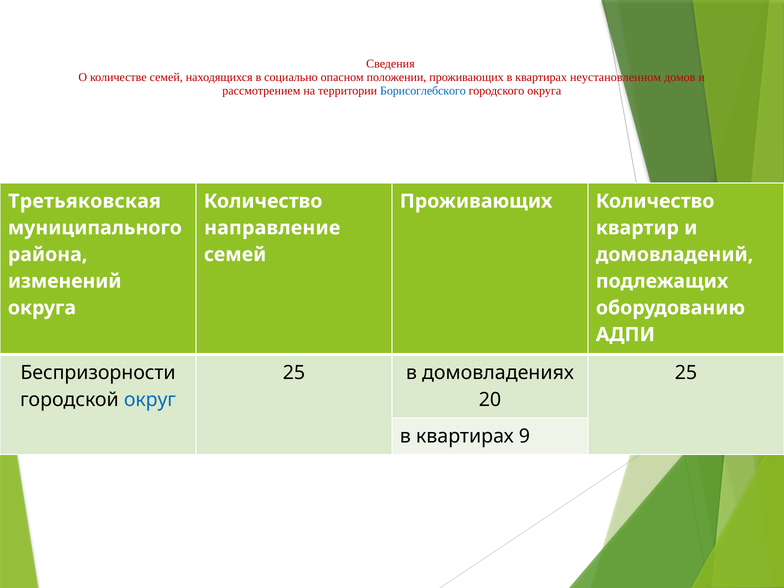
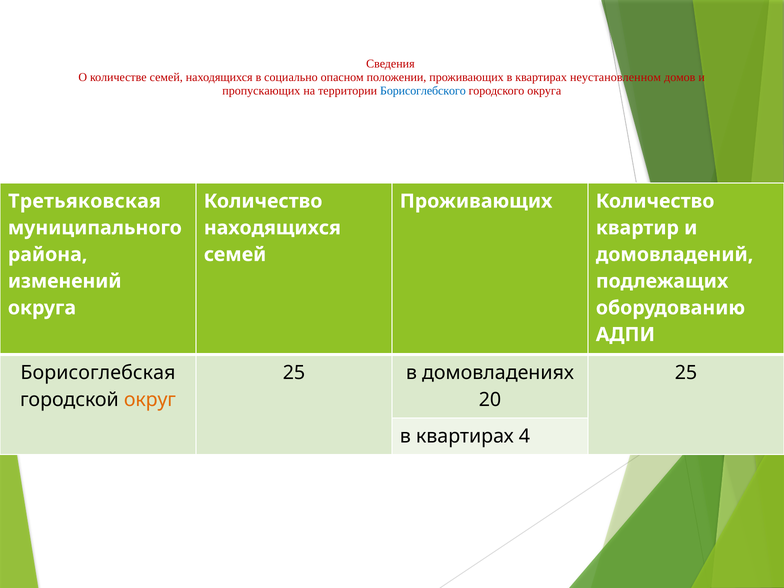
рассмотрением: рассмотрением -> пропускающих
направление at (272, 228): направление -> находящихся
Беспризорности: Беспризорности -> Борисоглебская
округ colour: blue -> orange
9: 9 -> 4
